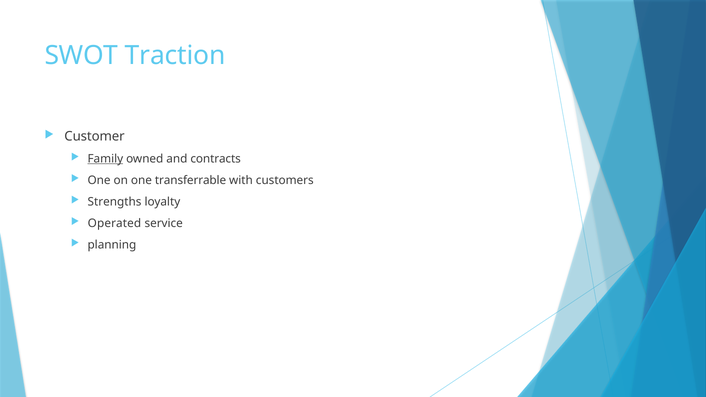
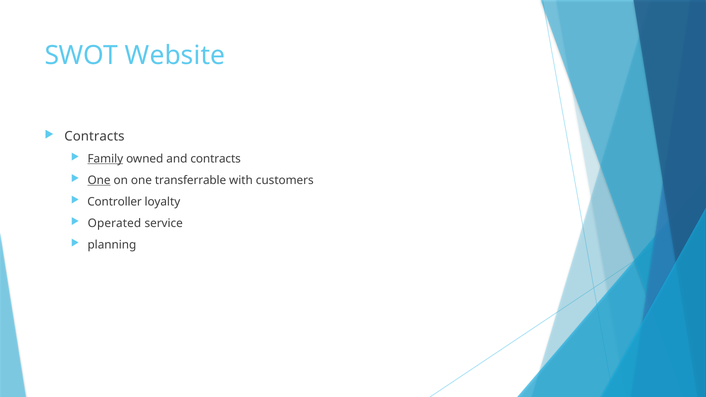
Traction: Traction -> Website
Customer at (95, 137): Customer -> Contracts
One at (99, 180) underline: none -> present
Strengths: Strengths -> Controller
